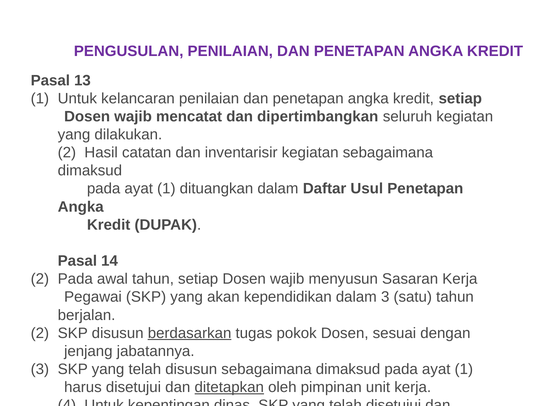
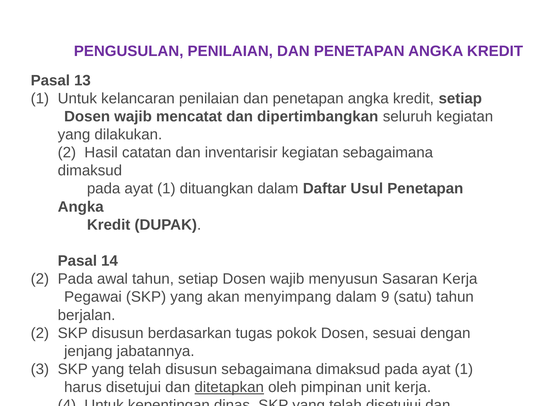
kependidikan: kependidikan -> menyimpang
dalam 3: 3 -> 9
berdasarkan underline: present -> none
